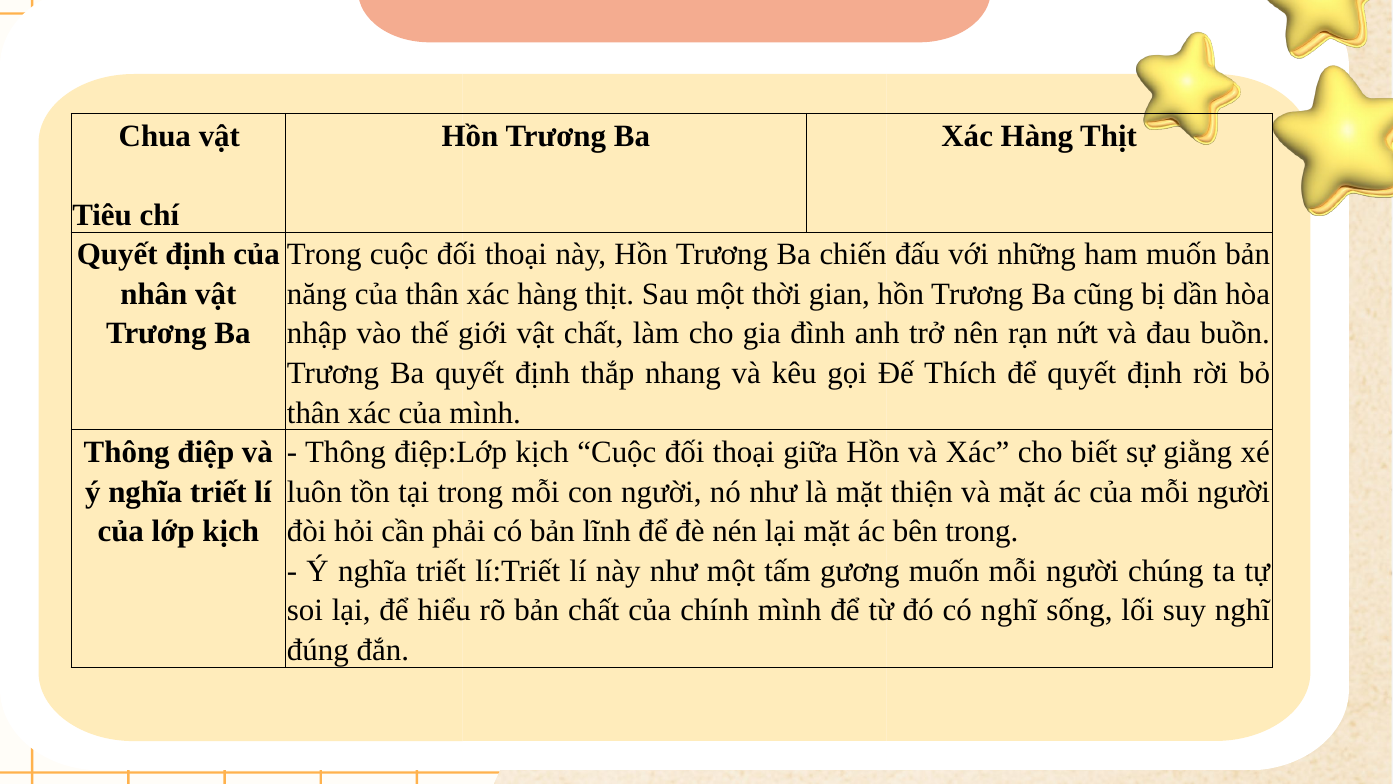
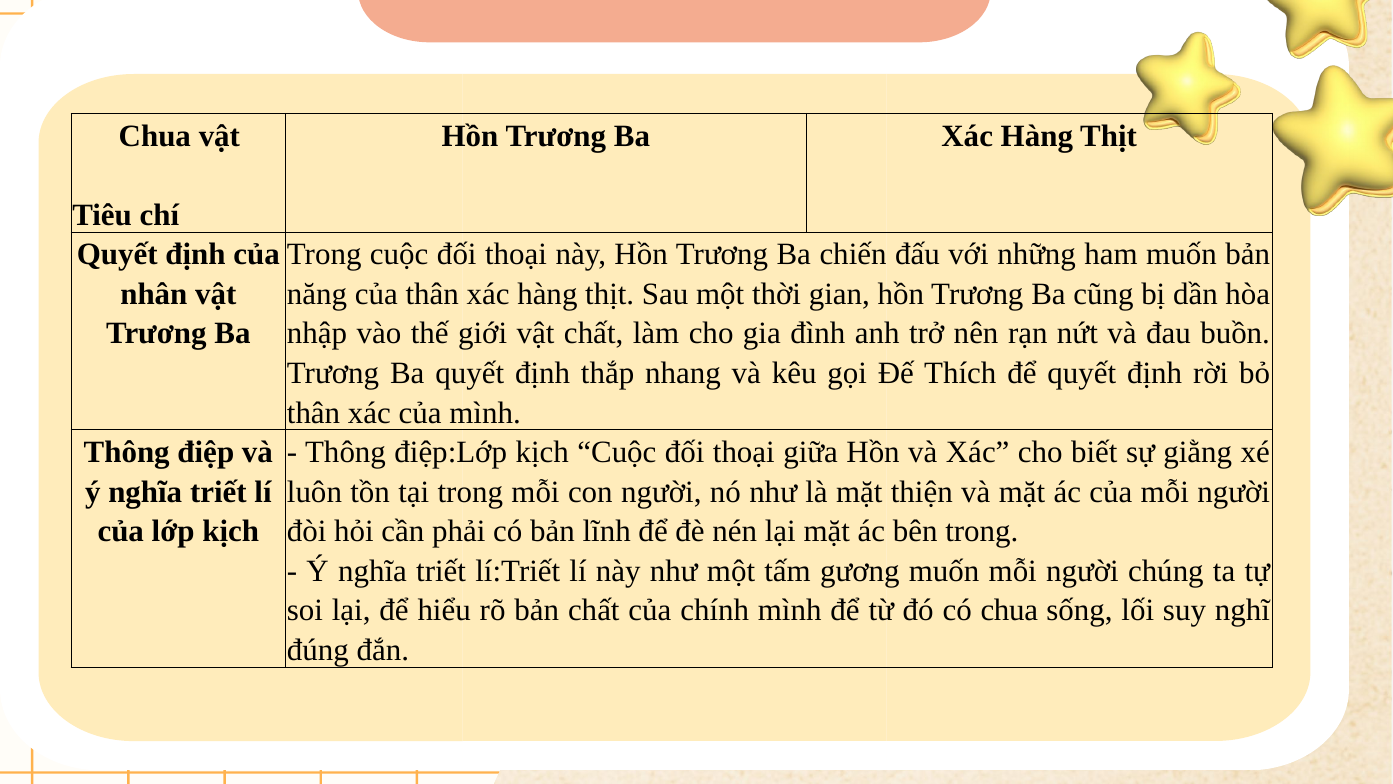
có nghĩ: nghĩ -> chua
